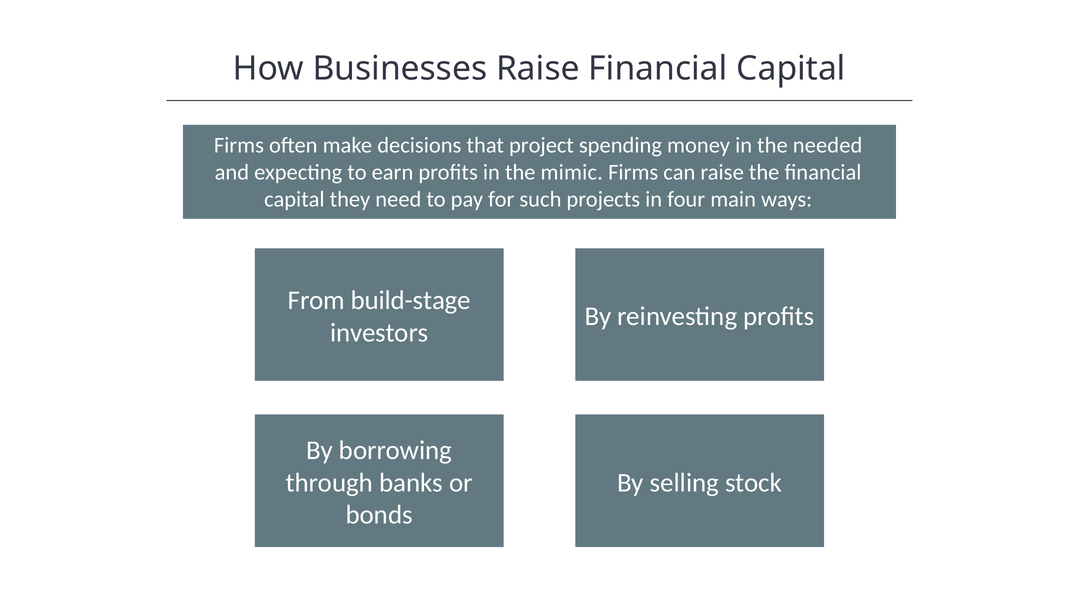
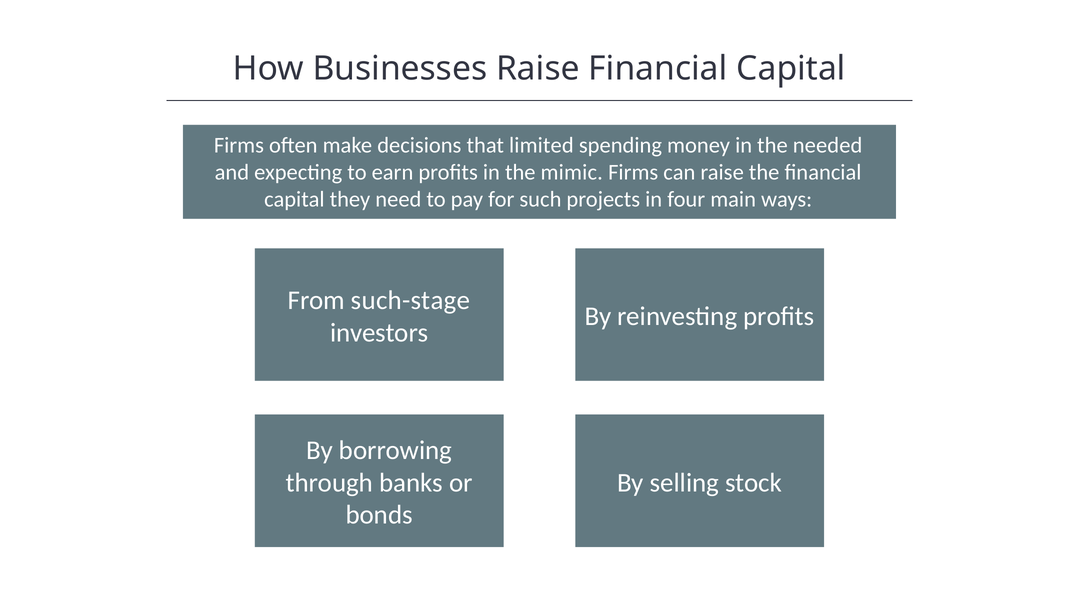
project: project -> limited
build-stage: build-stage -> such-stage
